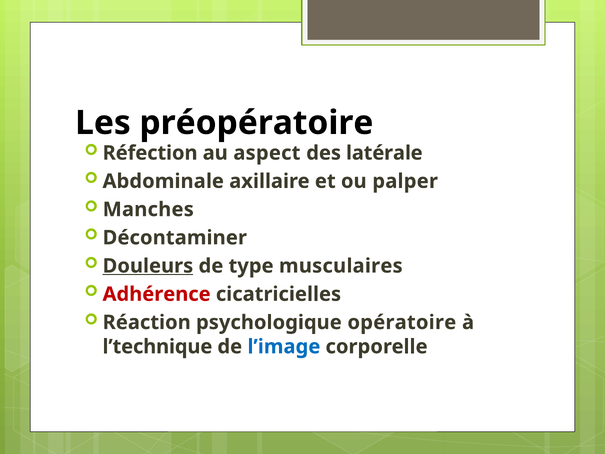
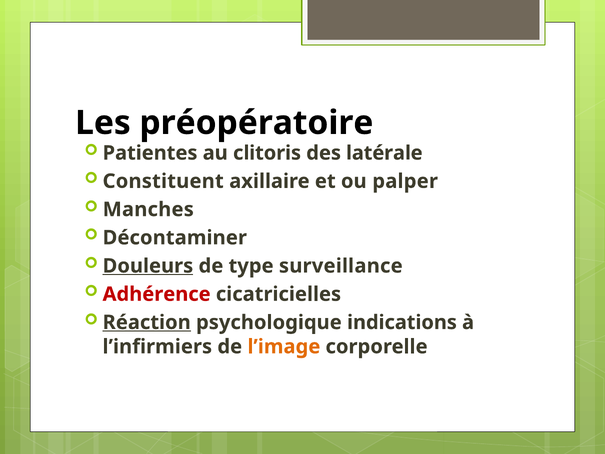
Réfection: Réfection -> Patientes
aspect: aspect -> clitoris
Abdominale: Abdominale -> Constituent
musculaires: musculaires -> surveillance
Réaction underline: none -> present
opératoire: opératoire -> indications
l’technique: l’technique -> l’infirmiers
l’image colour: blue -> orange
